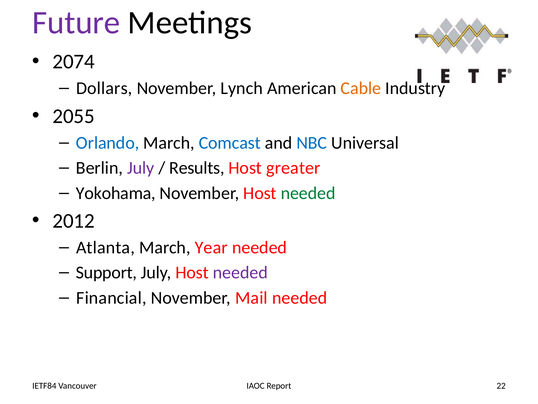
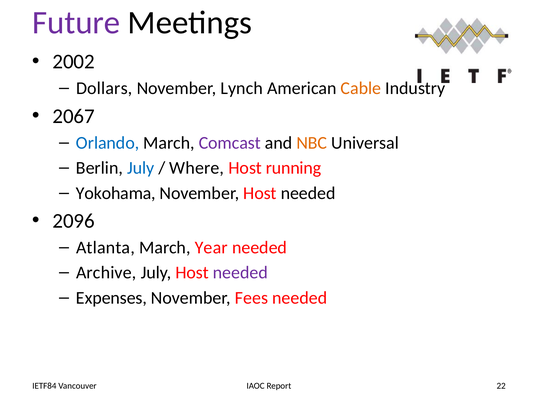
2074: 2074 -> 2002
2055: 2055 -> 2067
Comcast colour: blue -> purple
NBC colour: blue -> orange
July at (141, 168) colour: purple -> blue
Results: Results -> Where
greater: greater -> running
needed at (308, 193) colour: green -> black
2012: 2012 -> 2096
Support: Support -> Archive
Financial: Financial -> Expenses
Mail: Mail -> Fees
